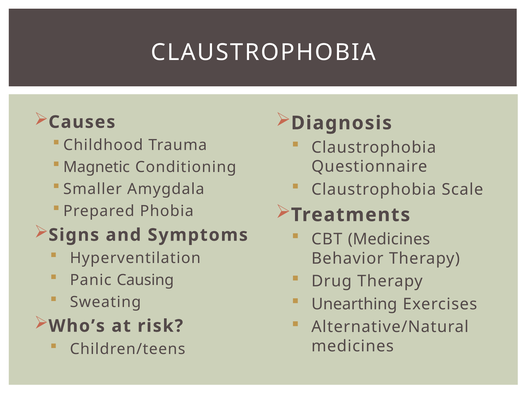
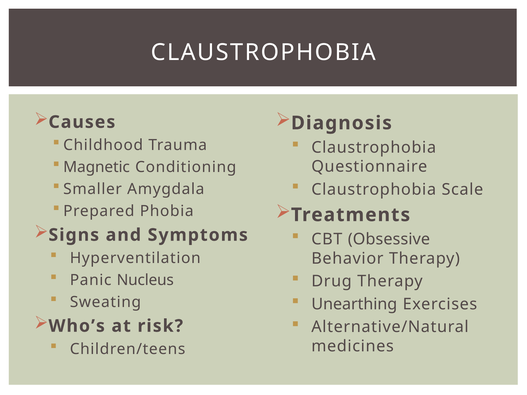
CBT Medicines: Medicines -> Obsessive
Causing: Causing -> Nucleus
